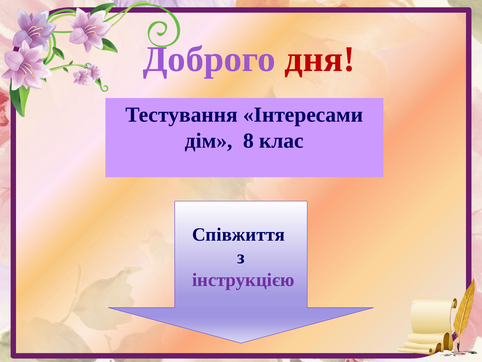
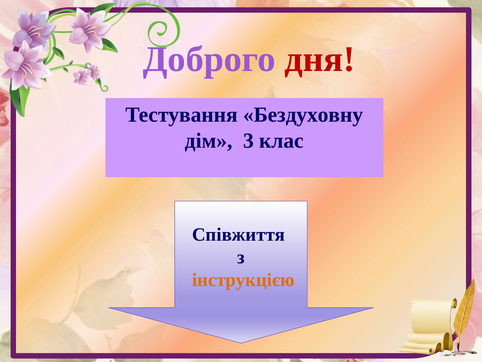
Інтересами: Інтересами -> Бездуховну
8: 8 -> 3
інструкцією colour: purple -> orange
